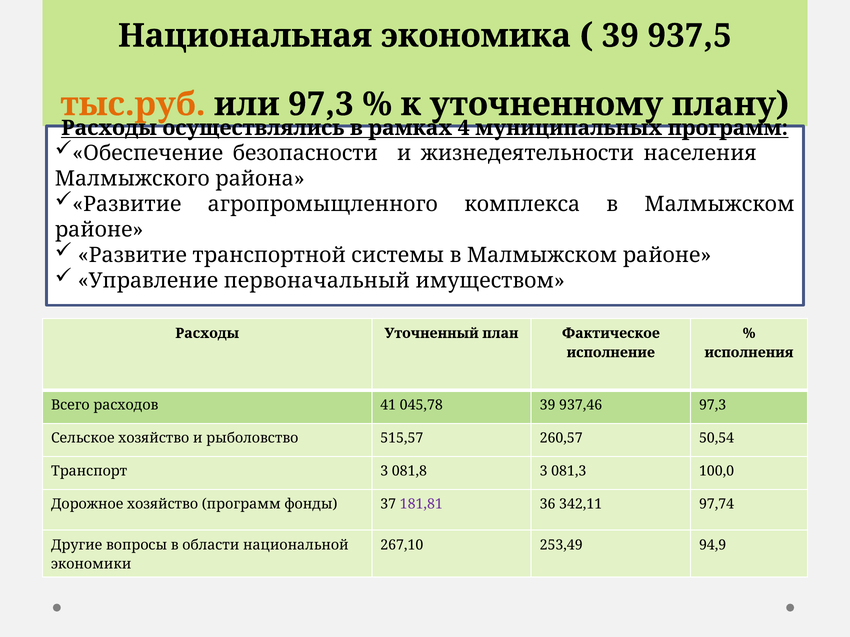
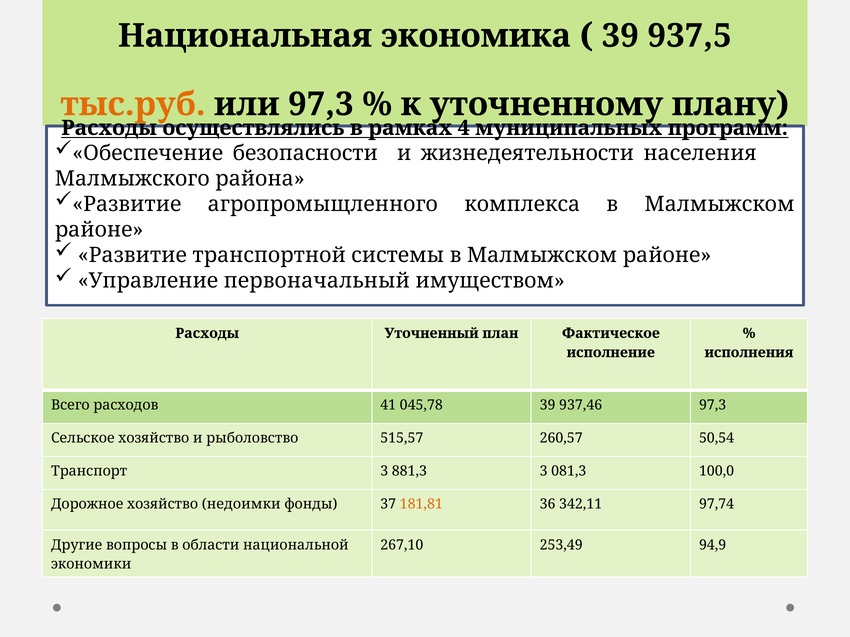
081,8: 081,8 -> 881,3
хозяйство программ: программ -> недоимки
181,81 colour: purple -> orange
